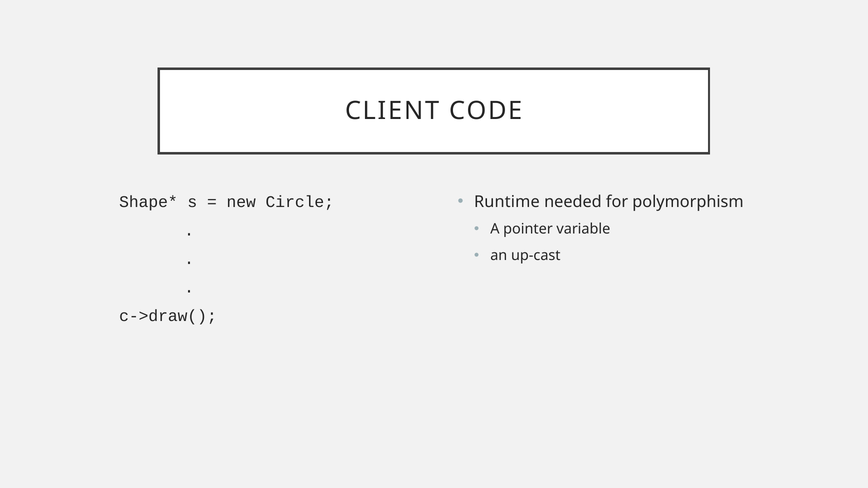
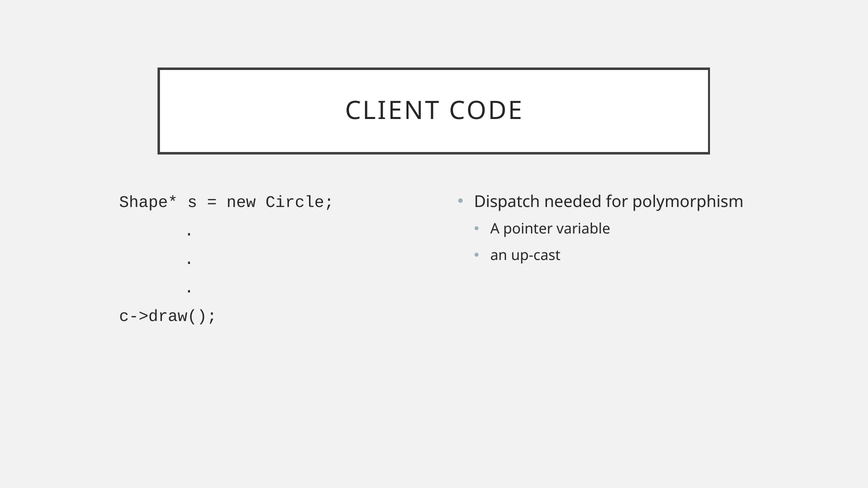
Runtime: Runtime -> Dispatch
